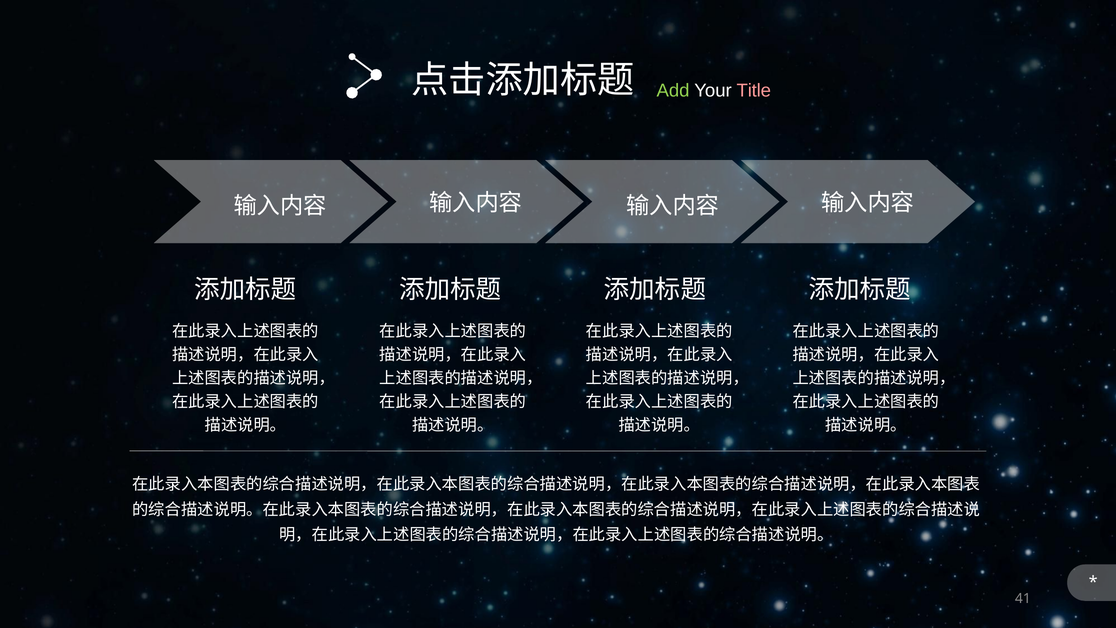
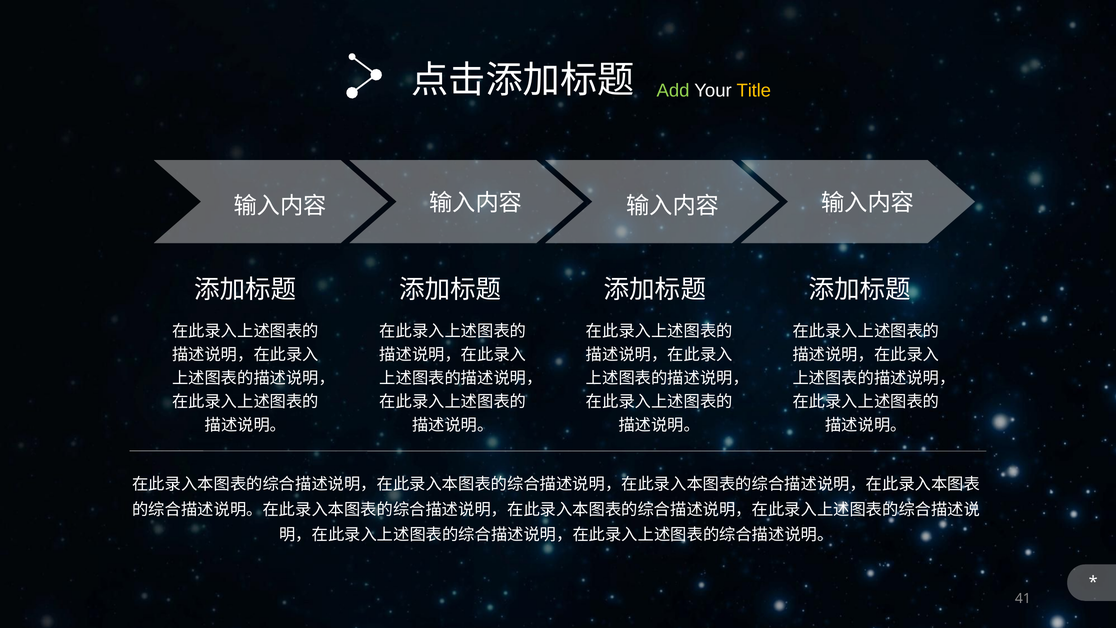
Title colour: pink -> yellow
